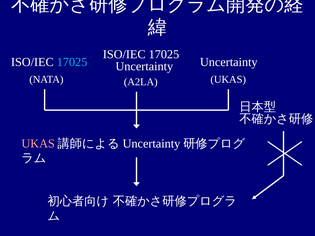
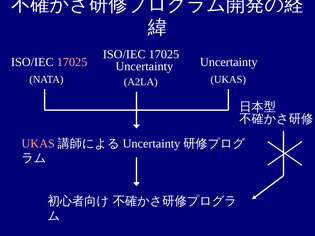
17025 at (72, 62) colour: light blue -> pink
